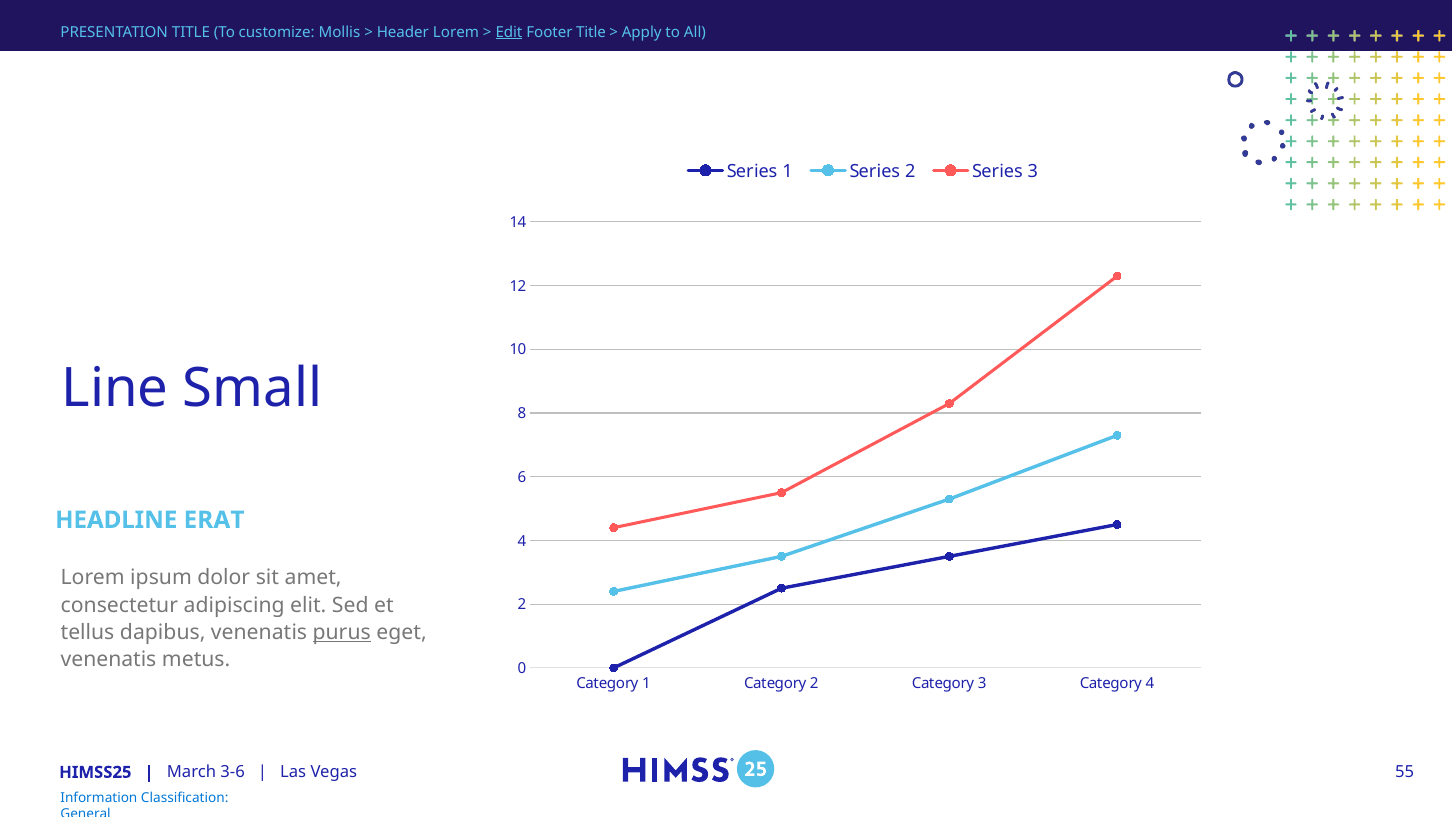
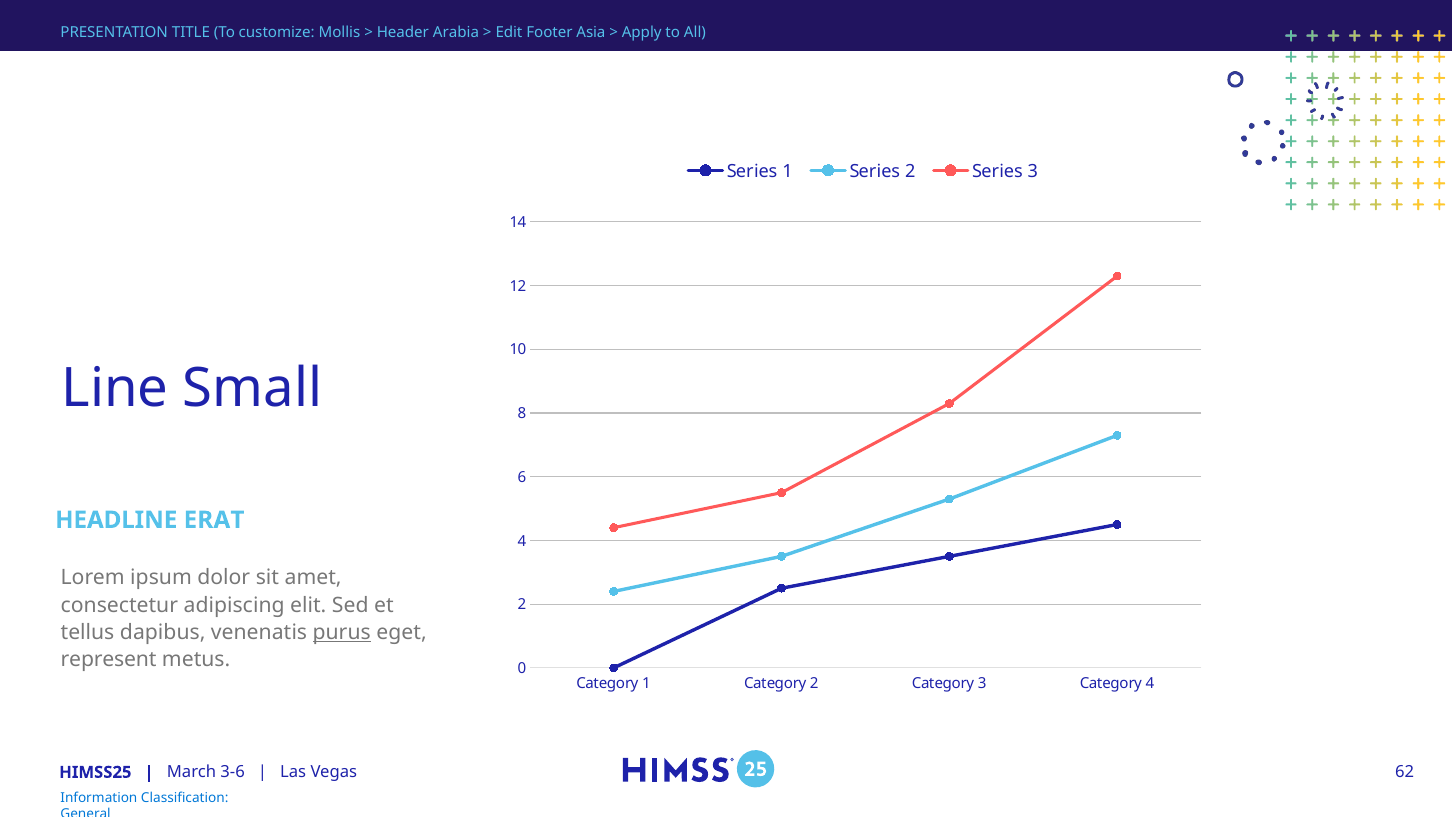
Header Lorem: Lorem -> Arabia
Edit underline: present -> none
Footer Title: Title -> Asia
venenatis at (108, 659): venenatis -> represent
55: 55 -> 62
